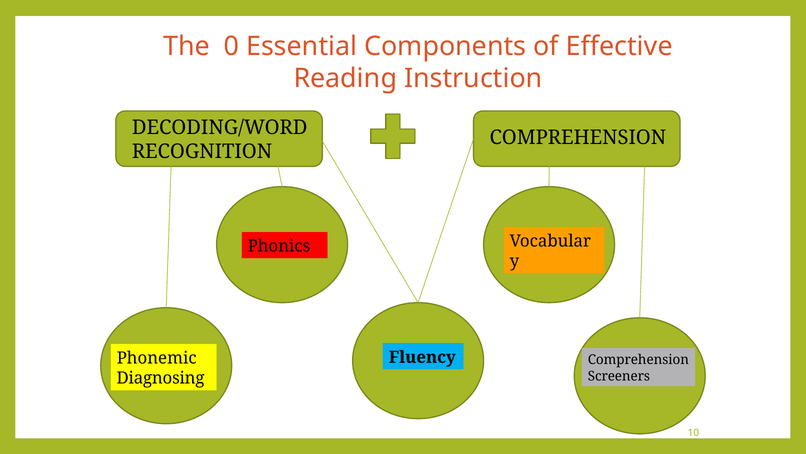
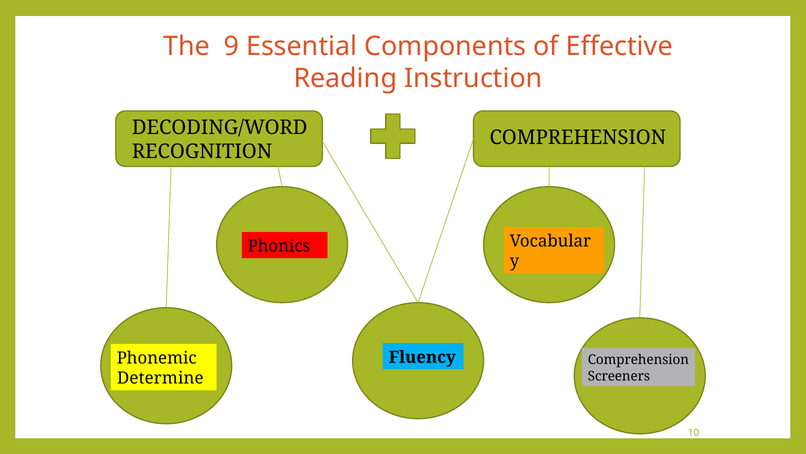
0: 0 -> 9
Diagnosing: Diagnosing -> Determine
